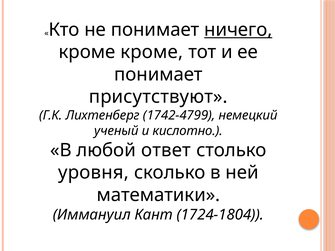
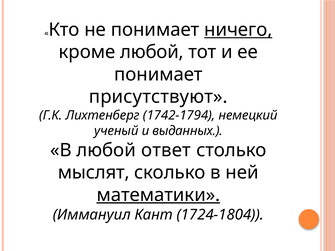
кроме кроме: кроме -> любой
1742-4799: 1742-4799 -> 1742-1794
кислотно: кислотно -> выданных
уровня: уровня -> мыслят
математики underline: none -> present
